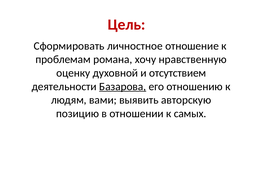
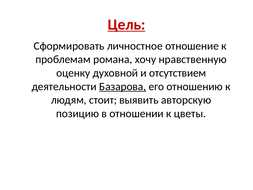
Цель underline: none -> present
вами: вами -> стоит
самых: самых -> цветы
